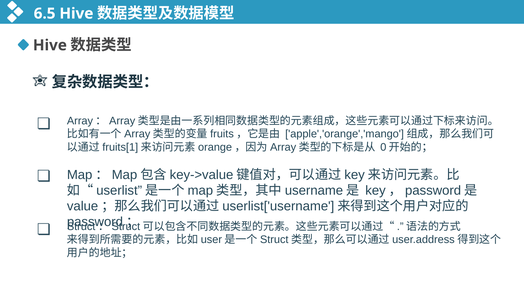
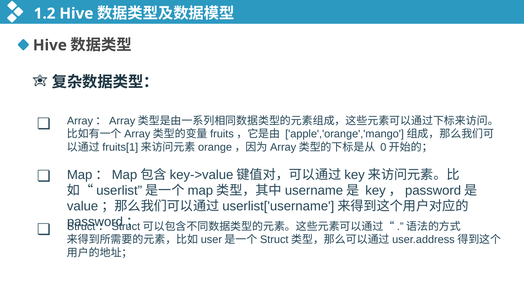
6.5: 6.5 -> 1.2
